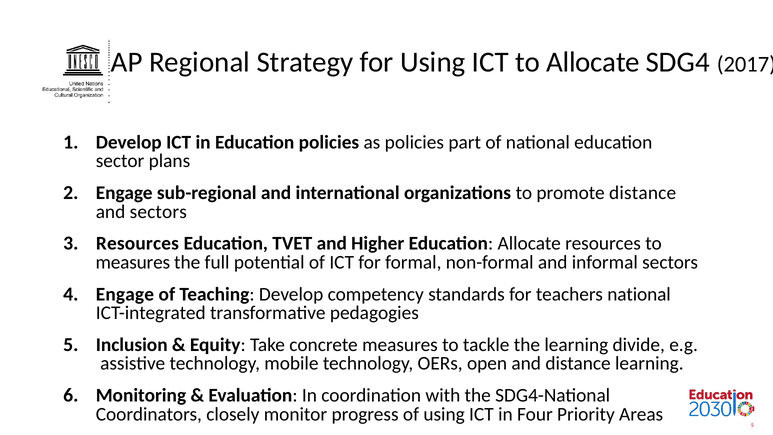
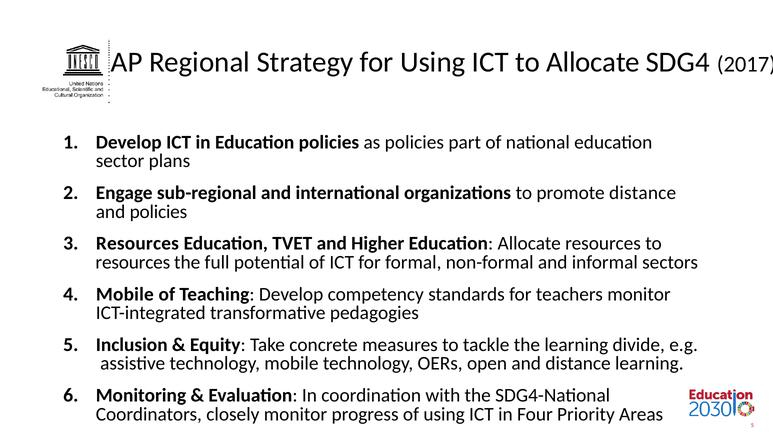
and sectors: sectors -> policies
measures at (133, 262): measures -> resources
Engage at (125, 294): Engage -> Mobile
teachers national: national -> monitor
